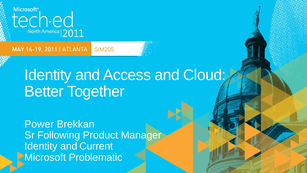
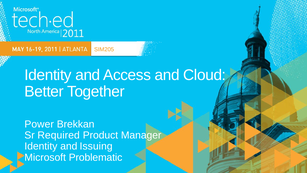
Following: Following -> Required
Current: Current -> Issuing
